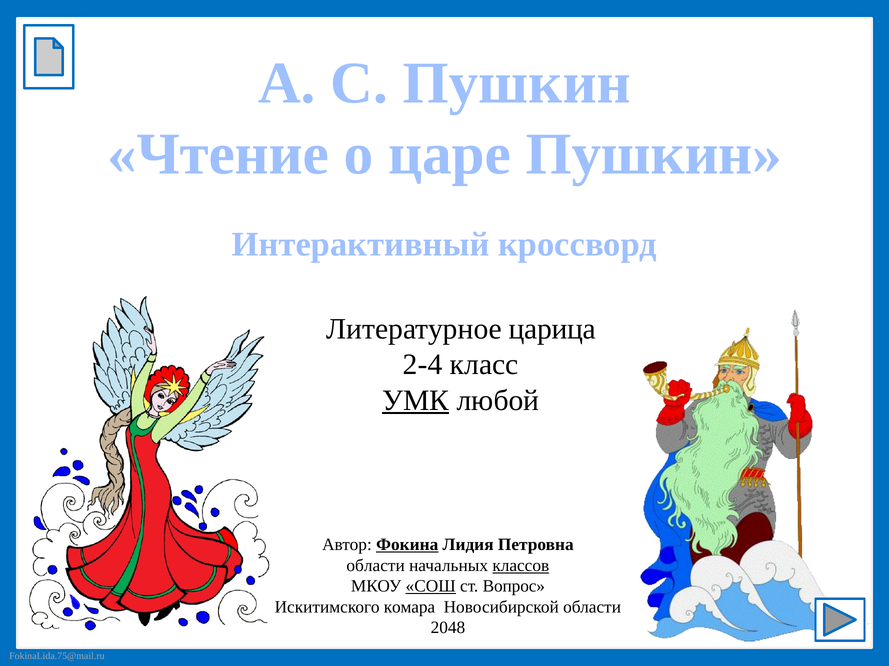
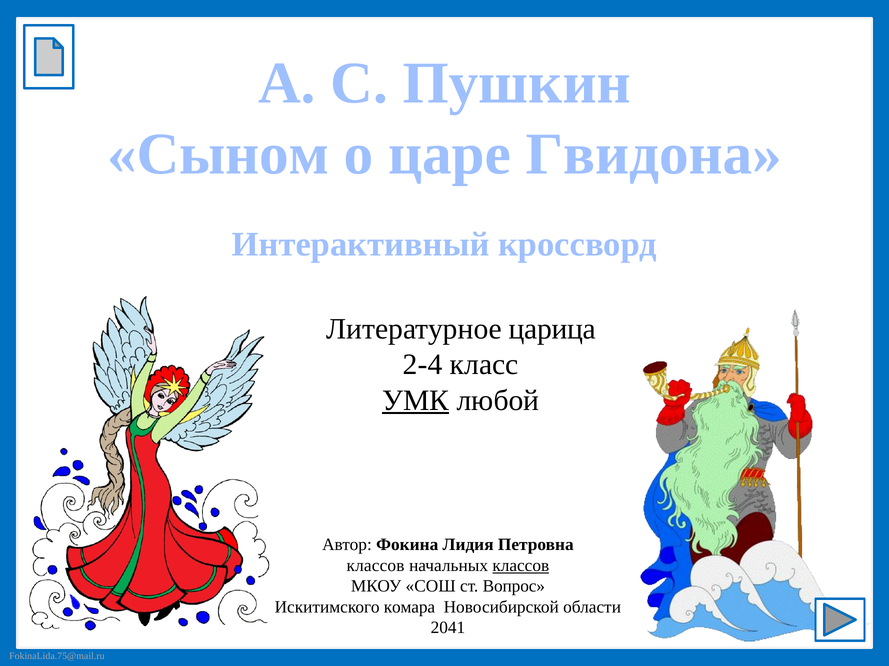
Чтение: Чтение -> Сыном
царе Пушкин: Пушкин -> Гвидона
Фокина underline: present -> none
области at (376, 566): области -> классов
СОШ underline: present -> none
2048: 2048 -> 2041
